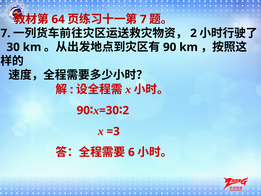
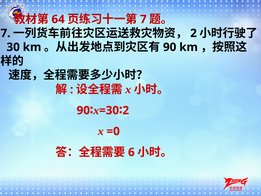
=3: =3 -> =0
